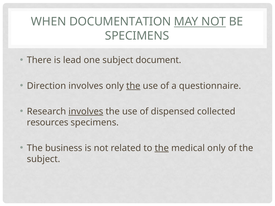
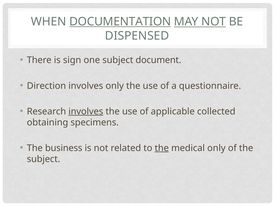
DOCUMENTATION underline: none -> present
SPECIMENS at (137, 36): SPECIMENS -> DISPENSED
lead: lead -> sign
the at (133, 86) underline: present -> none
dispensed: dispensed -> applicable
resources: resources -> obtaining
